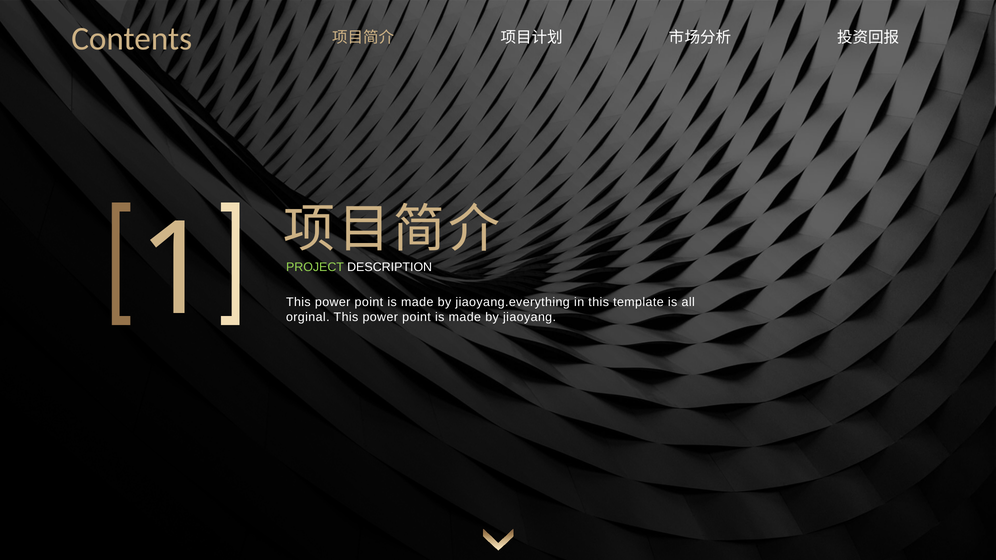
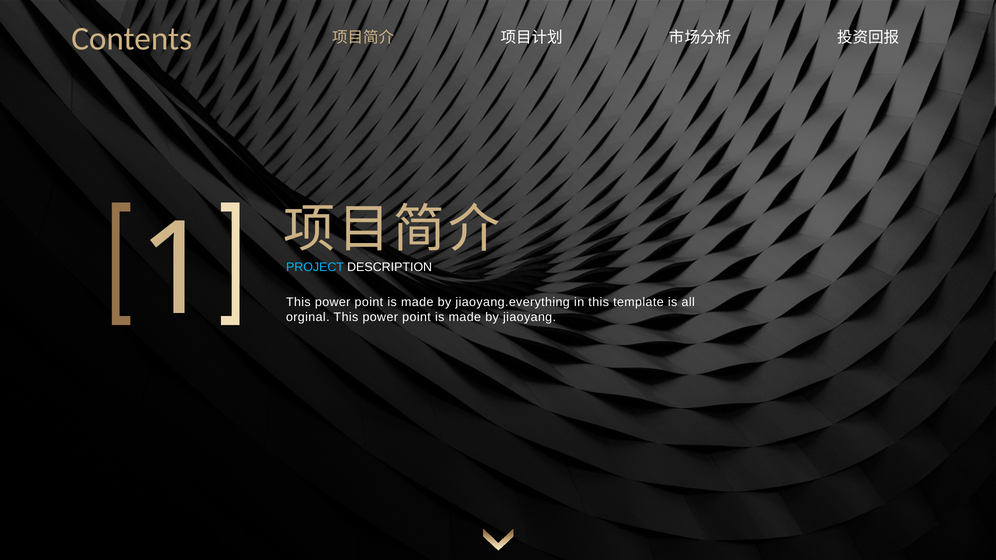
PROJECT colour: light green -> light blue
